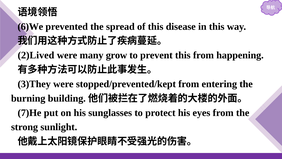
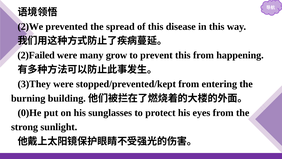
6)We: 6)We -> 2)We
2)Lived: 2)Lived -> 2)Failed
7)He: 7)He -> 0)He
